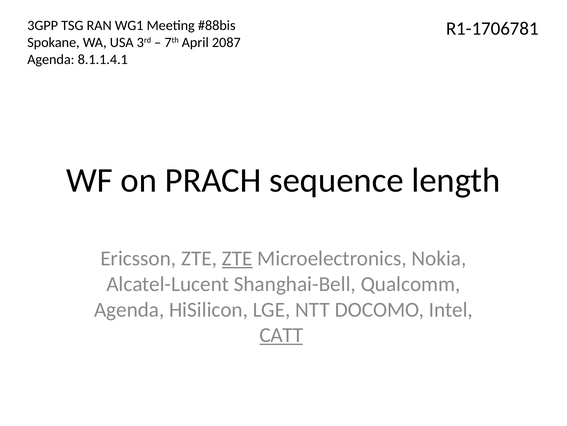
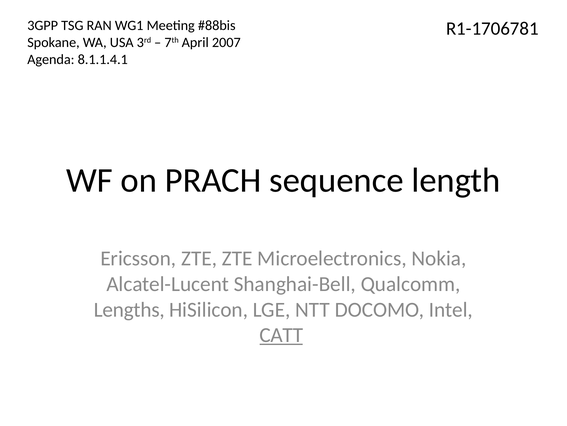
2087: 2087 -> 2007
ZTE at (237, 258) underline: present -> none
Agenda at (129, 309): Agenda -> Lengths
